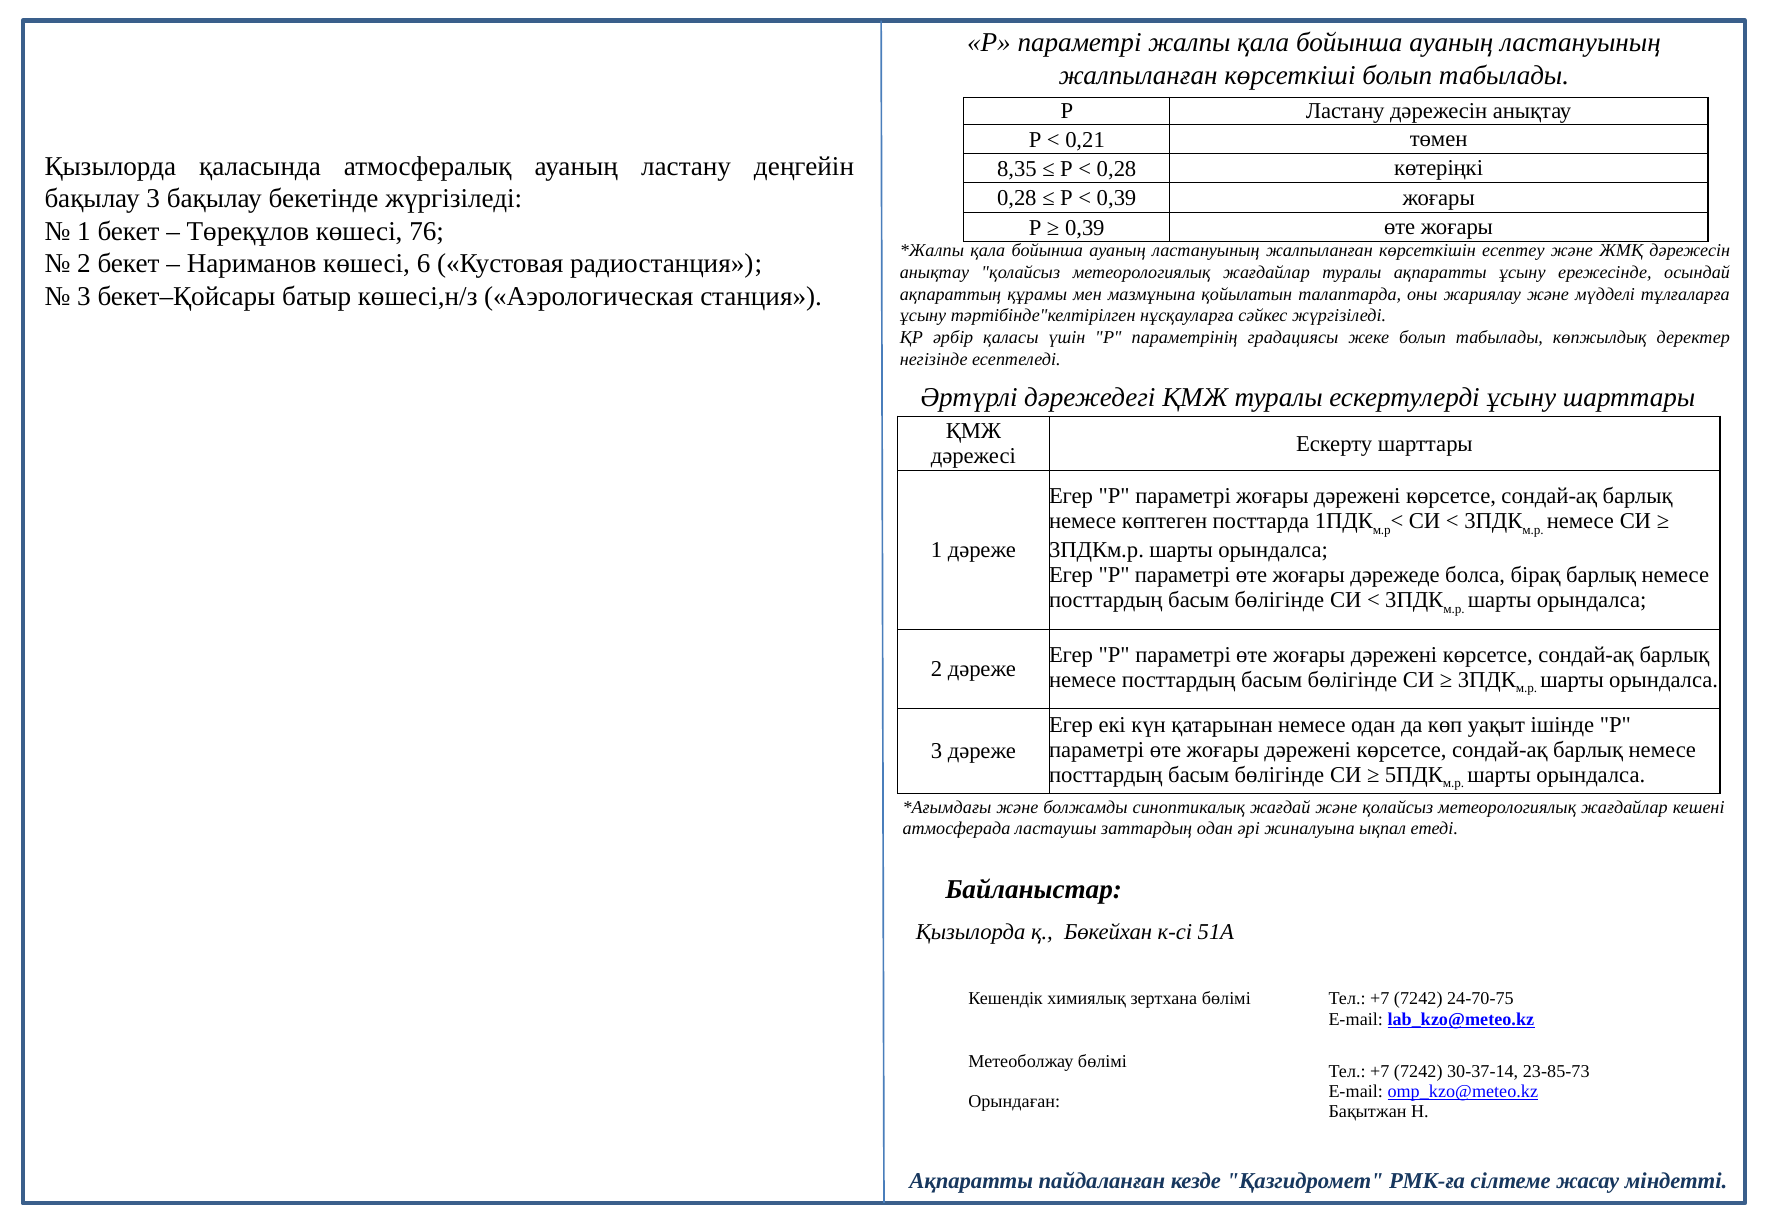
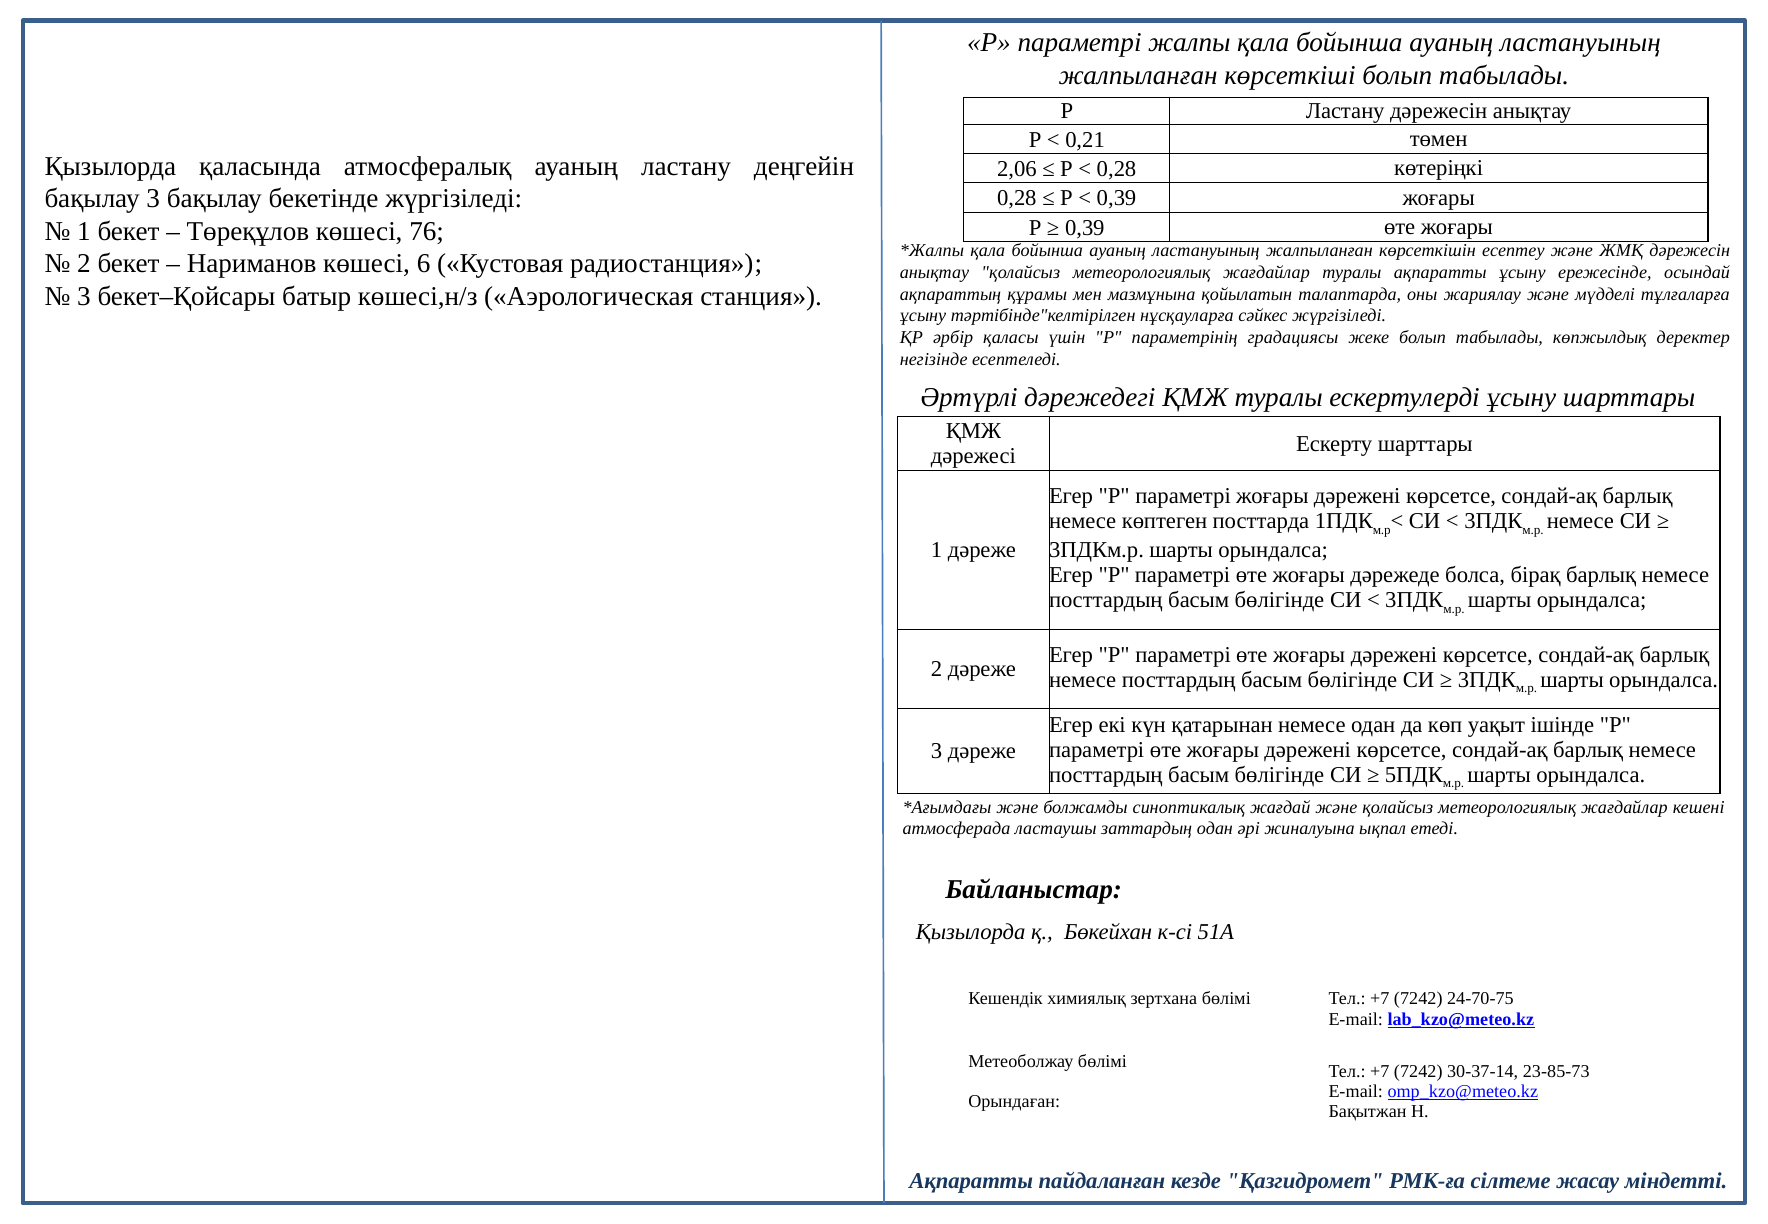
8,35: 8,35 -> 2,06
